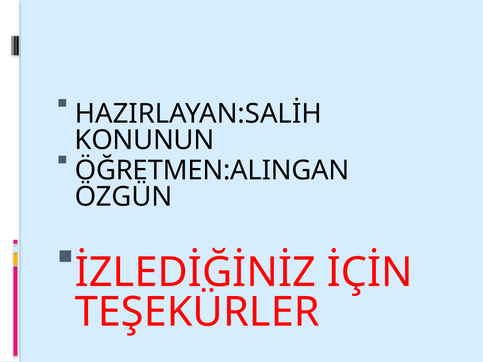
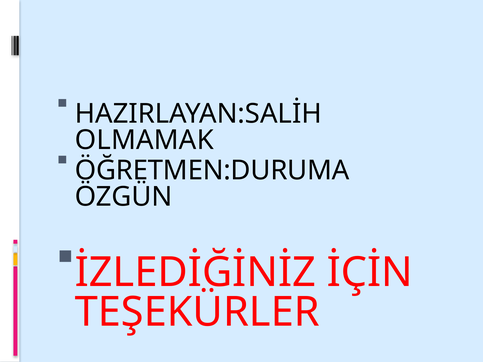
KONUNUN: KONUNUN -> OLMAMAK
ÖĞRETMEN:ALINGAN: ÖĞRETMEN:ALINGAN -> ÖĞRETMEN:DURUMA
